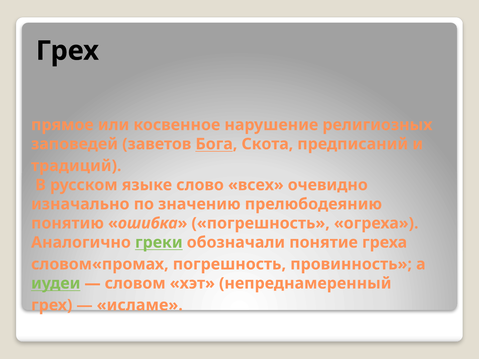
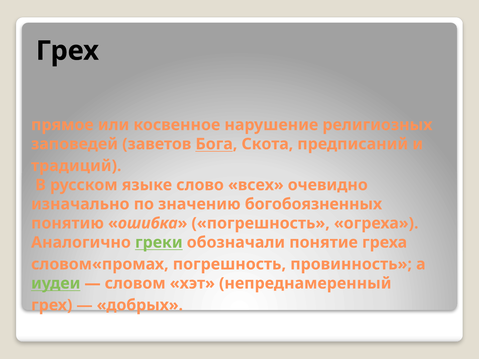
прелюбодеянию: прелюбодеянию -> богобоязненных
исламе: исламе -> добрых
